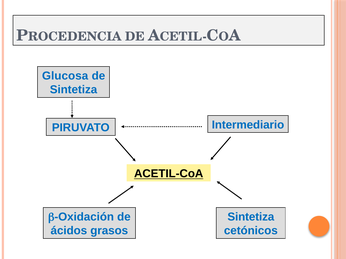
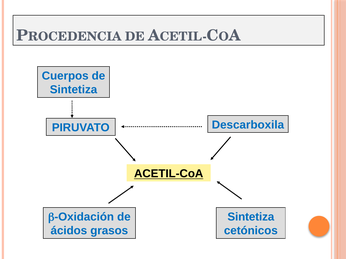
Glucosa: Glucosa -> Cuerpos
Intermediario: Intermediario -> Descarboxila
